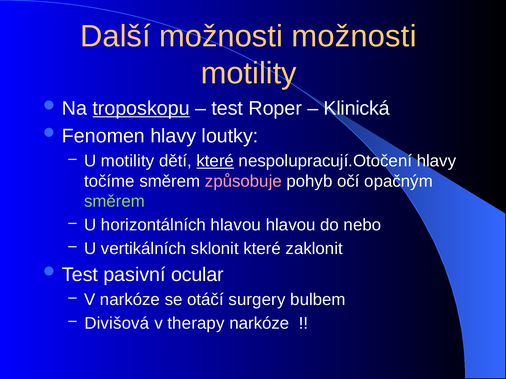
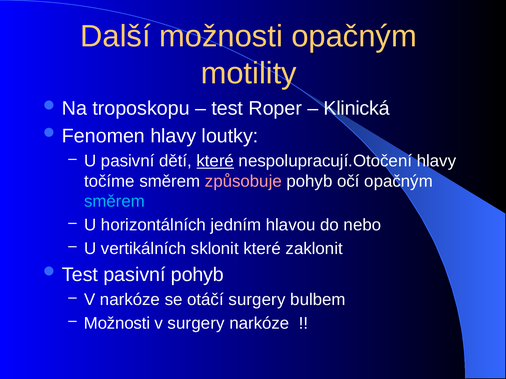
možnosti možnosti: možnosti -> opačným
troposkopu underline: present -> none
U motility: motility -> pasivní
směrem at (115, 202) colour: light green -> light blue
horizontálních hlavou: hlavou -> jedním
pasivní ocular: ocular -> pohyb
Divišová at (117, 324): Divišová -> Možnosti
v therapy: therapy -> surgery
